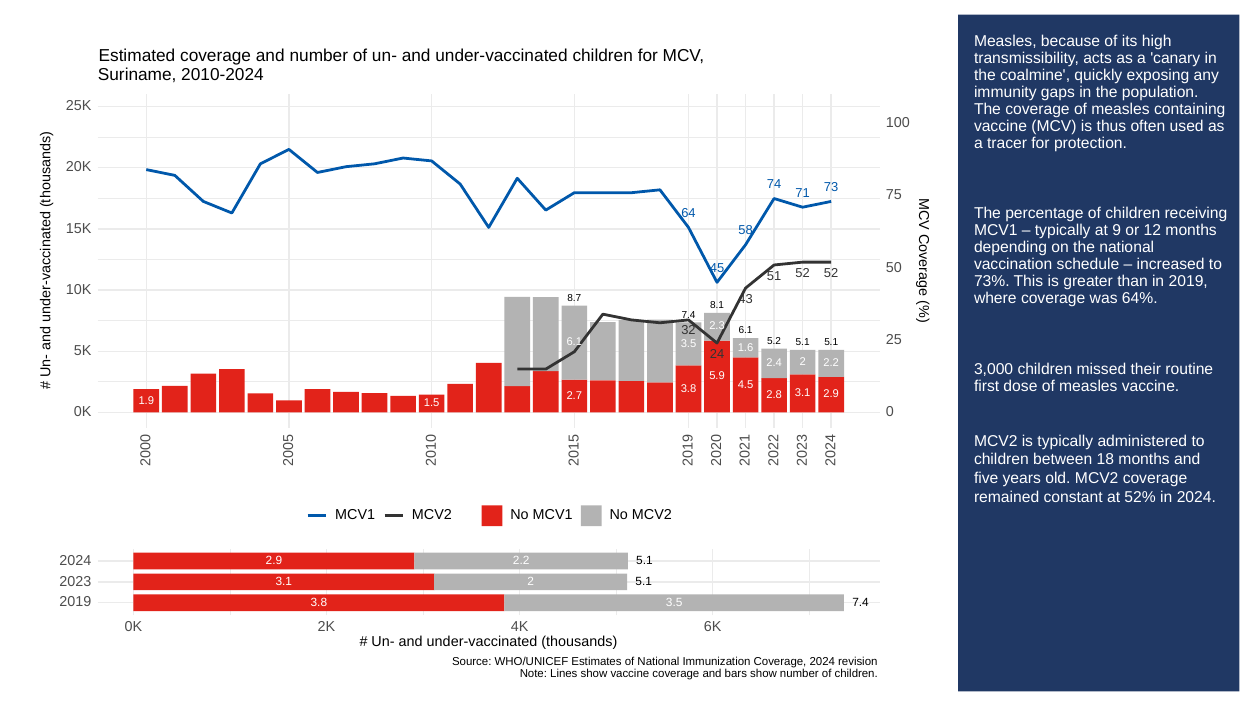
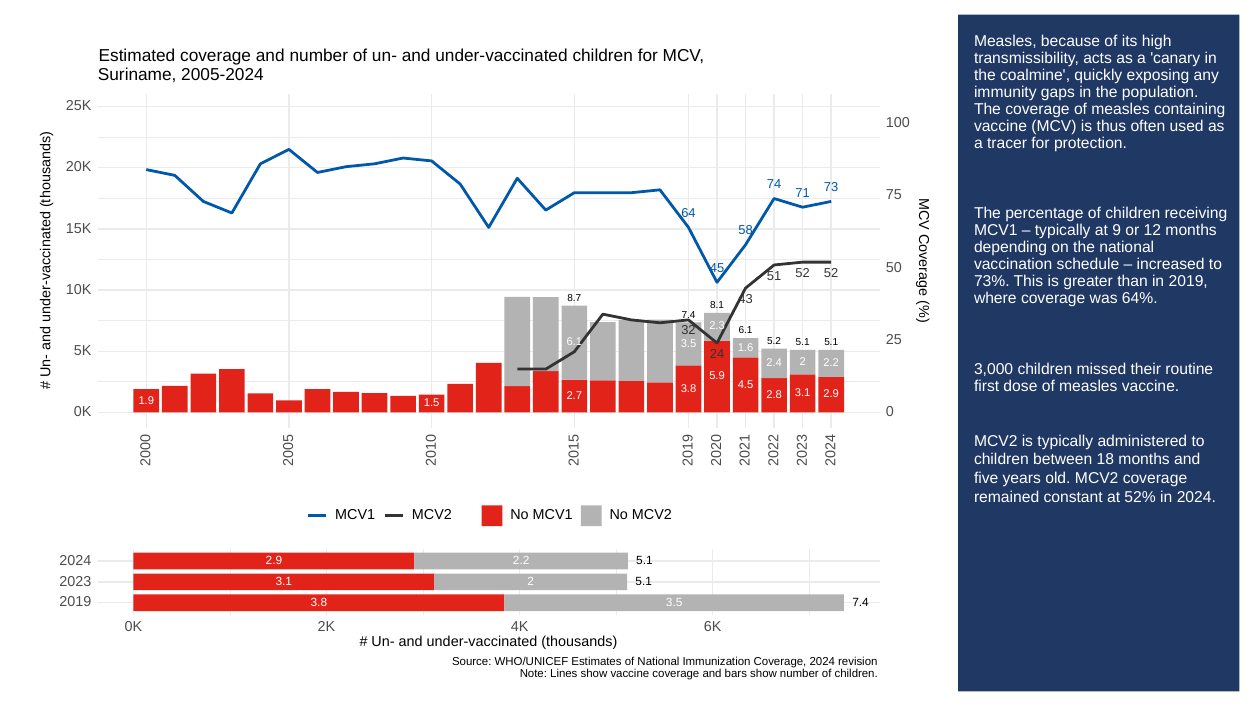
2010-2024: 2010-2024 -> 2005-2024
